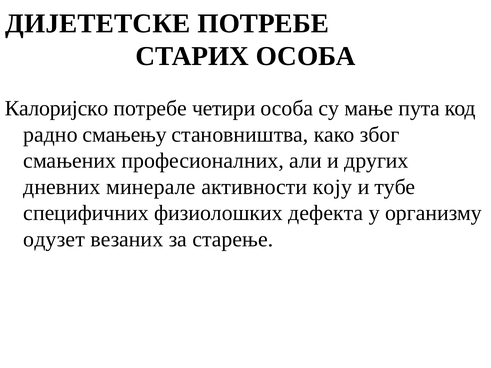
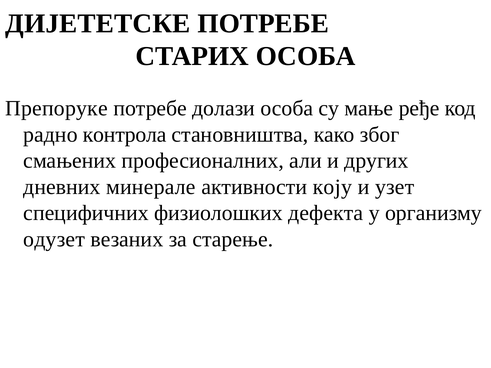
Калоријско: Калоријско -> Препоруке
четири: четири -> долази
пута: пута -> ређе
смањењу: смањењу -> контрола
тубе: тубе -> узет
